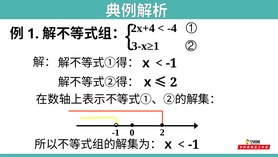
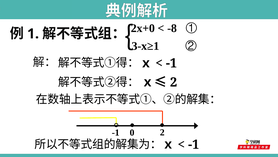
2x+4: 2x+4 -> 2x+0
-4: -4 -> -8
